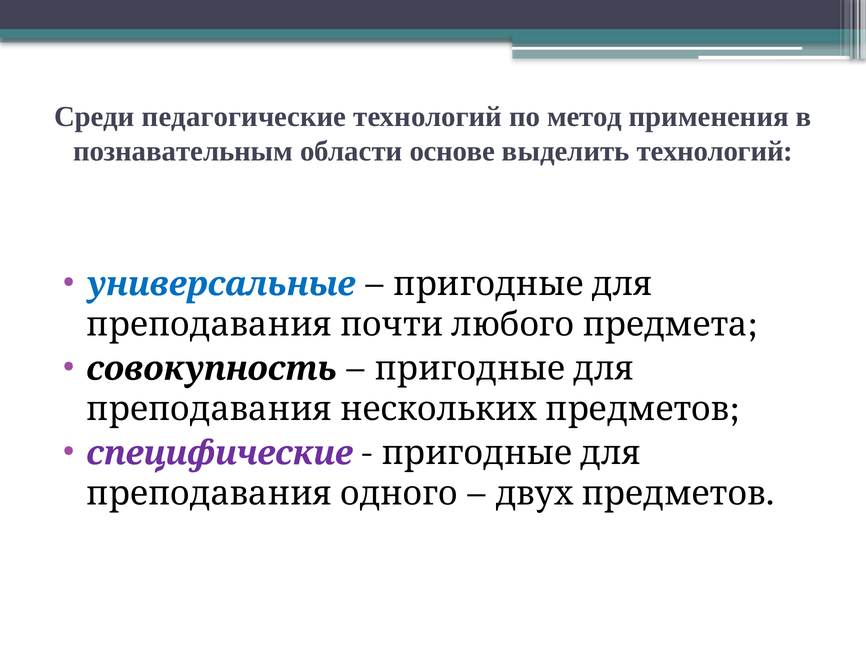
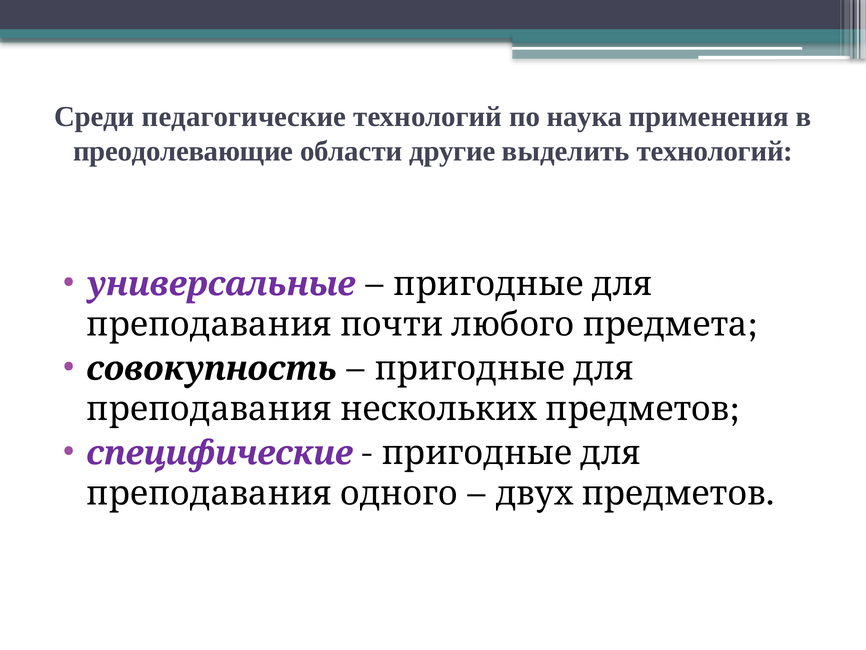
метод: метод -> наука
познавательным: познавательным -> преодолевающие
основе: основе -> другие
универсальные colour: blue -> purple
